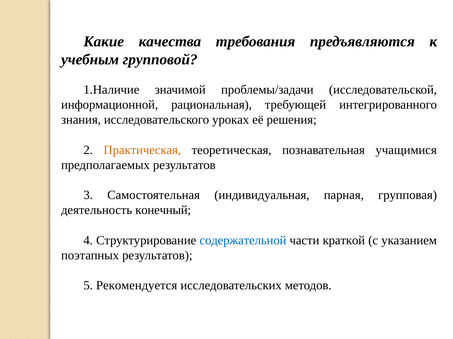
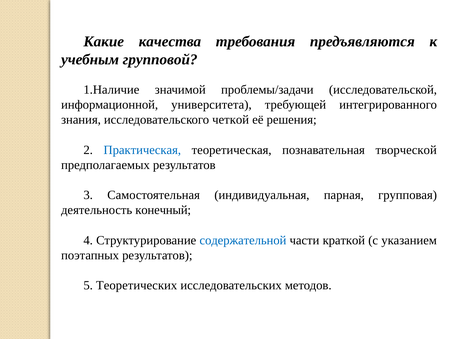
рациональная: рациональная -> университета
уроках: уроках -> четкой
Практическая colour: orange -> blue
учащимися: учащимися -> творческой
Рекомендуется: Рекомендуется -> Теоретических
